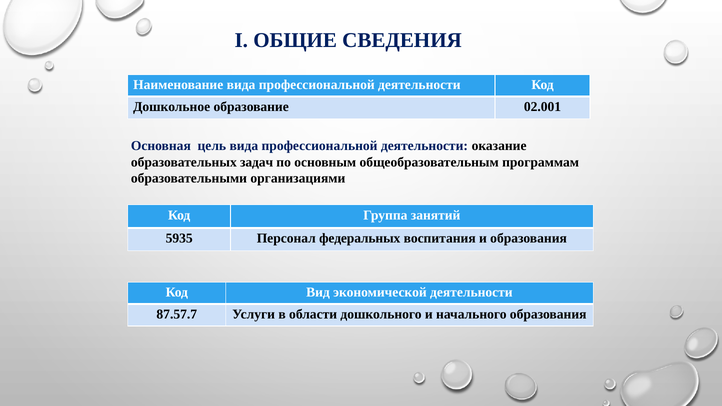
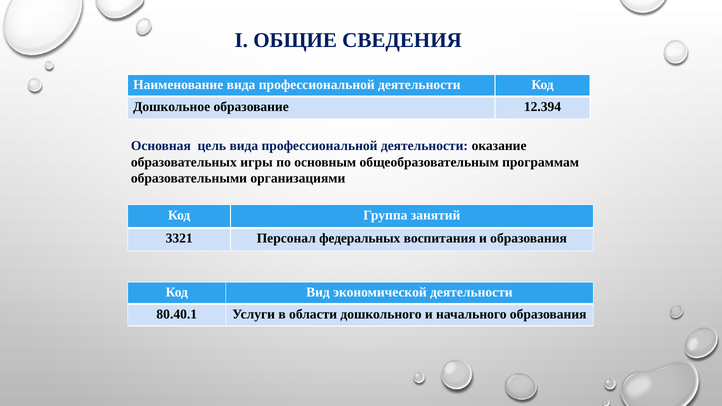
02.001: 02.001 -> 12.394
задач: задач -> игры
5935: 5935 -> 3321
87.57.7: 87.57.7 -> 80.40.1
